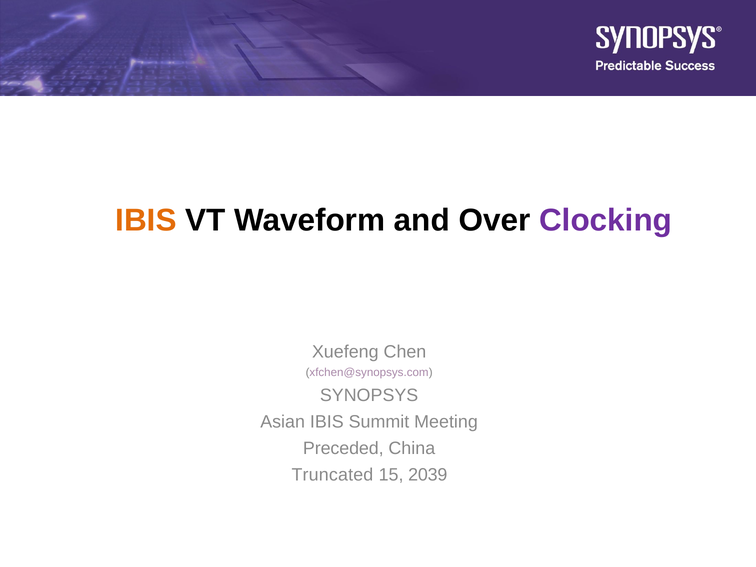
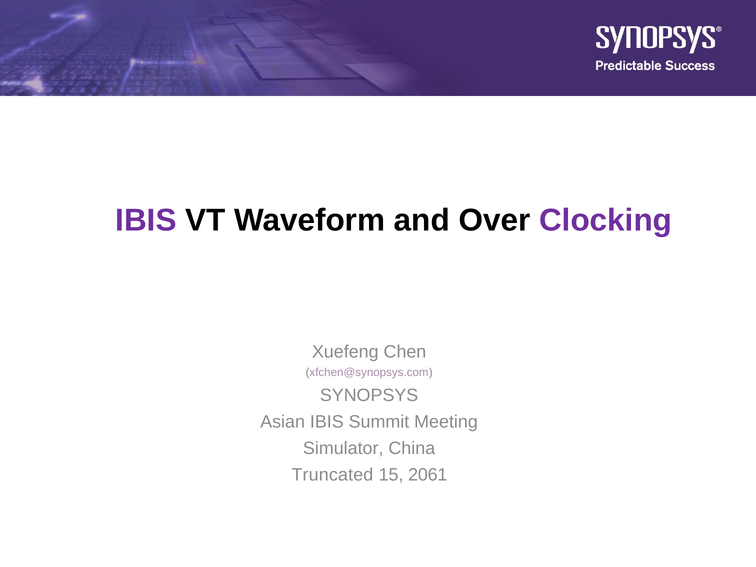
IBIS at (146, 221) colour: orange -> purple
Preceded: Preceded -> Simulator
2039: 2039 -> 2061
